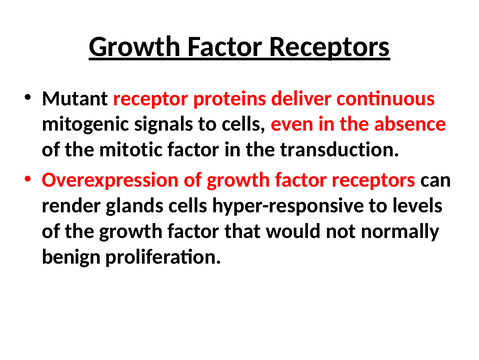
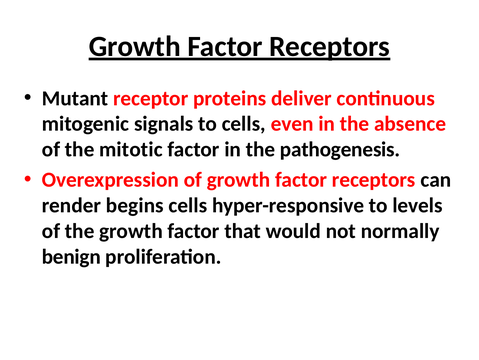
transduction: transduction -> pathogenesis
glands: glands -> begins
